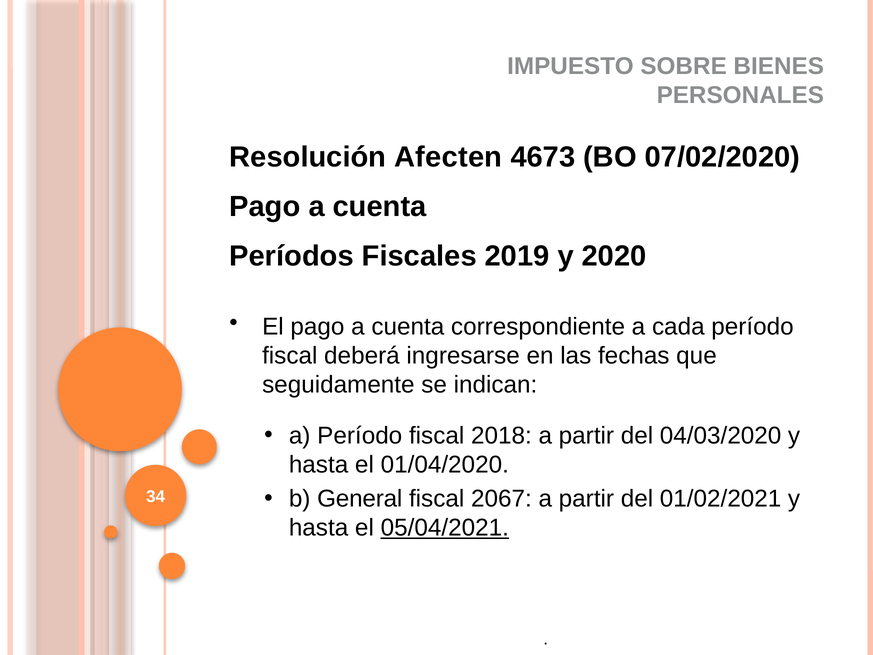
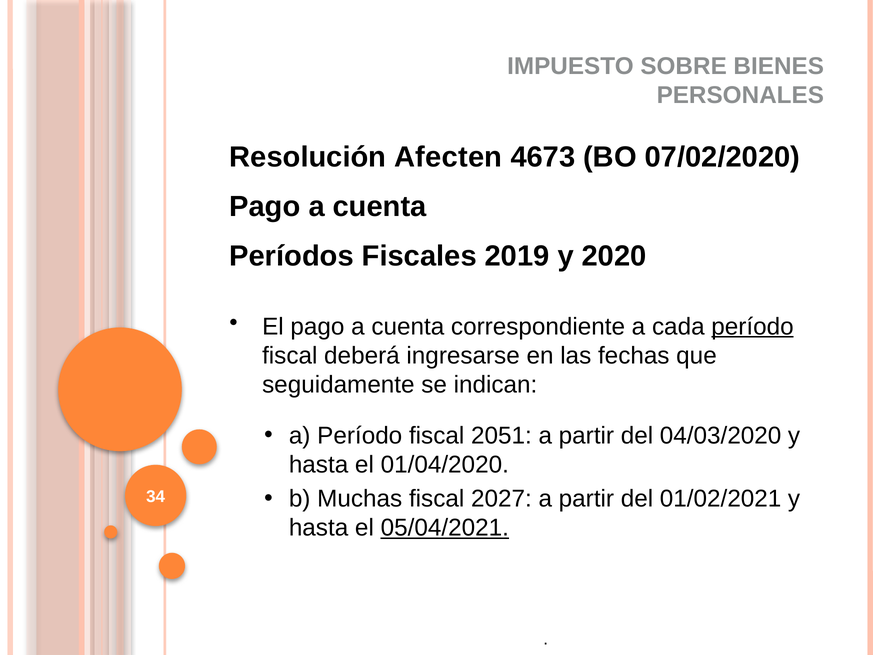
período at (753, 326) underline: none -> present
2018: 2018 -> 2051
General: General -> Muchas
2067: 2067 -> 2027
